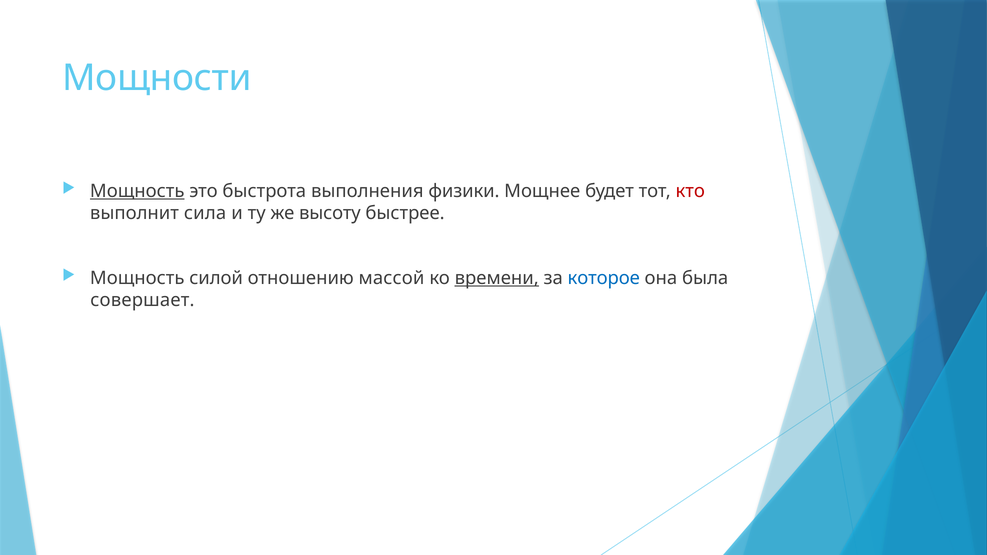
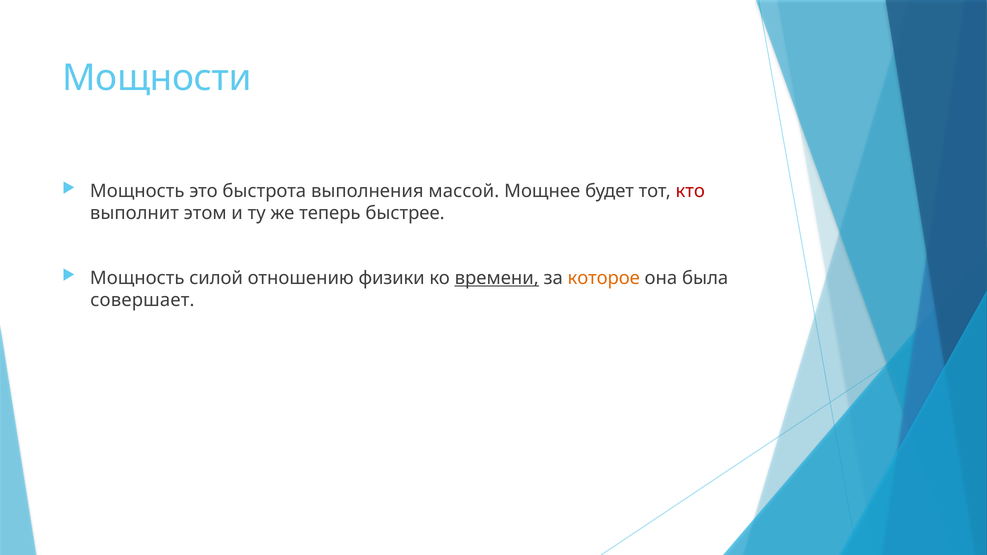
Мощность at (137, 191) underline: present -> none
физики: физики -> массой
сила: сила -> этом
высоту: высоту -> теперь
массой: массой -> физики
которое colour: blue -> orange
